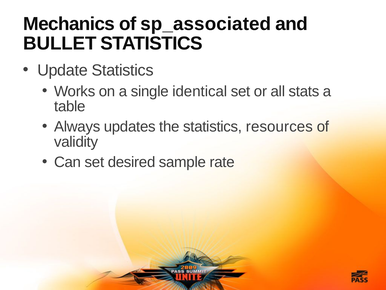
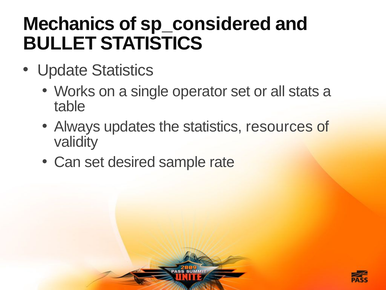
sp_associated: sp_associated -> sp_considered
identical: identical -> operator
